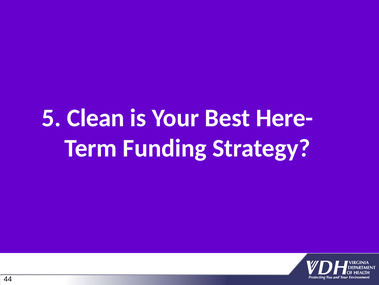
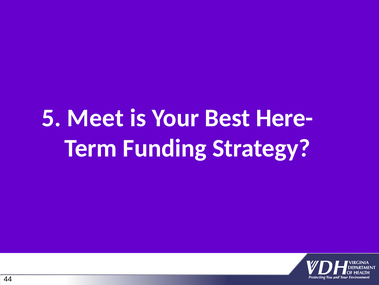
Clean: Clean -> Meet
